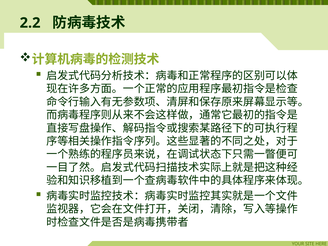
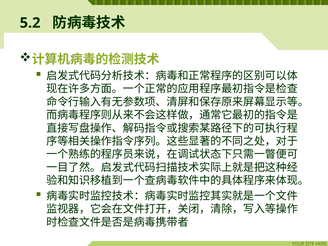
2.2: 2.2 -> 5.2
